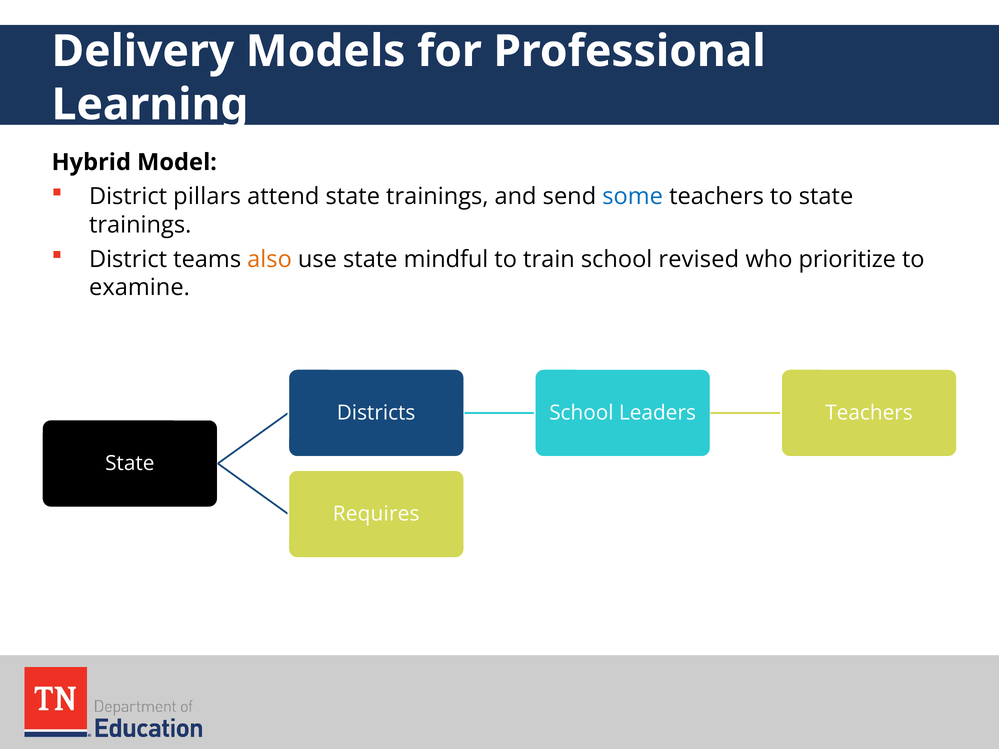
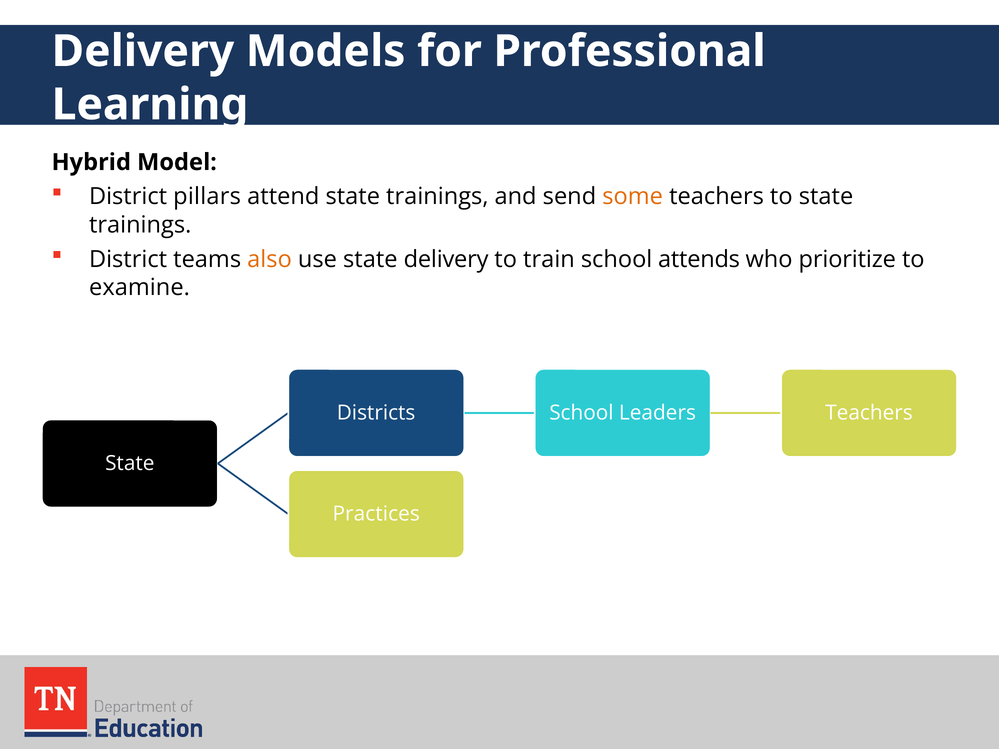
some colour: blue -> orange
state mindful: mindful -> delivery
revised: revised -> attends
Requires: Requires -> Practices
